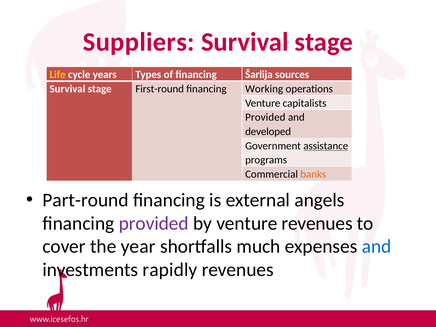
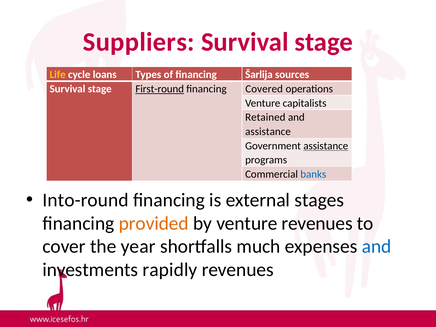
years: years -> loans
First-round underline: none -> present
Working: Working -> Covered
Provided at (265, 117): Provided -> Retained
developed at (268, 132): developed -> assistance
banks colour: orange -> blue
Part-round: Part-round -> Into-round
angels: angels -> stages
provided at (154, 223) colour: purple -> orange
